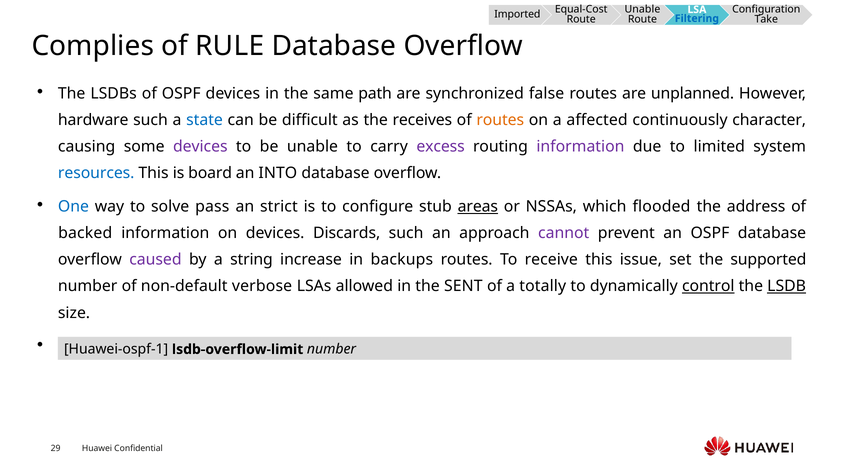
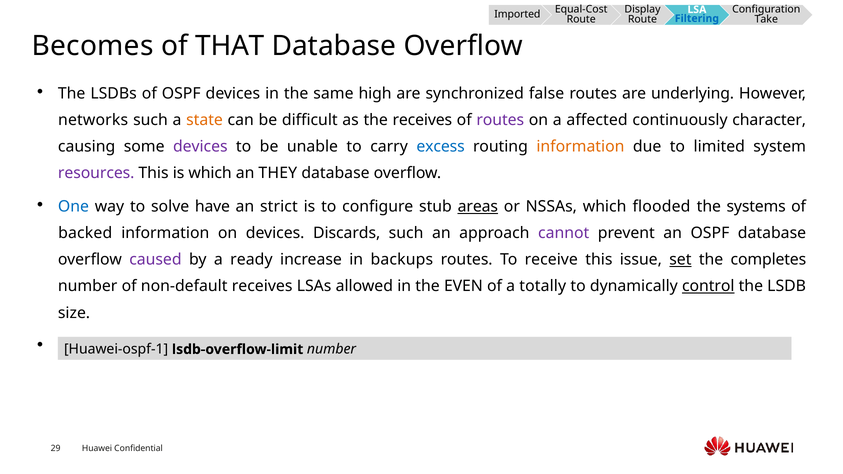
Unable at (642, 9): Unable -> Display
Complies: Complies -> Becomes
RULE: RULE -> THAT
path: path -> high
unplanned: unplanned -> underlying
hardware: hardware -> networks
state colour: blue -> orange
routes at (500, 120) colour: orange -> purple
excess colour: purple -> blue
information at (580, 147) colour: purple -> orange
resources colour: blue -> purple
is board: board -> which
INTO: INTO -> THEY
pass: pass -> have
address: address -> systems
string: string -> ready
set at (680, 260) underline: none -> present
supported: supported -> completes
non-default verbose: verbose -> receives
SENT: SENT -> EVEN
LSDB at (787, 286) underline: present -> none
